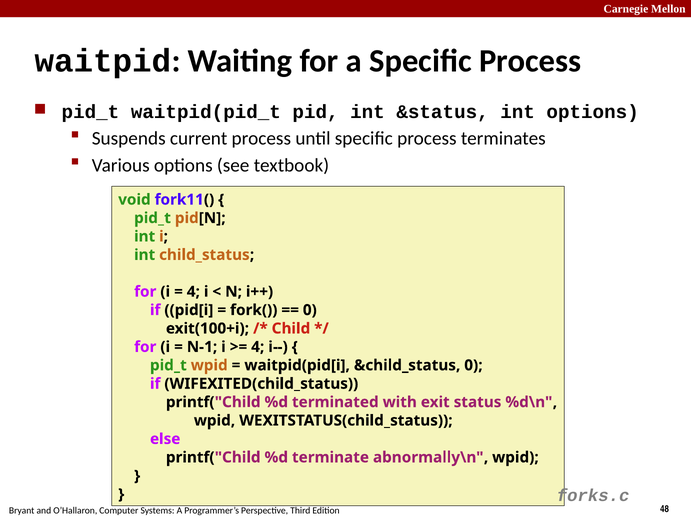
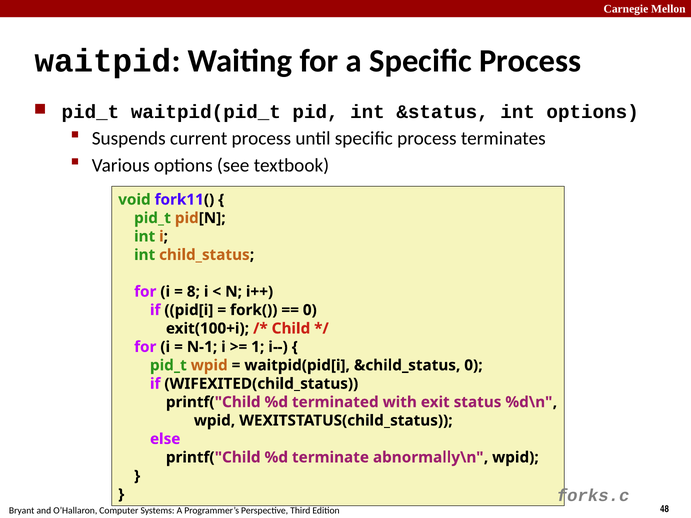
4 at (193, 292): 4 -> 8
4 at (258, 347): 4 -> 1
